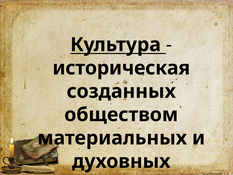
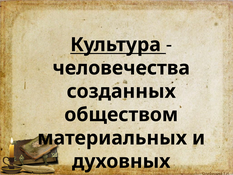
историческая: историческая -> человечества
